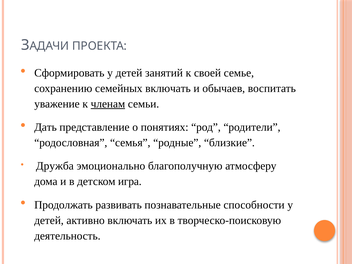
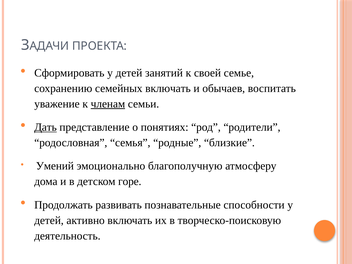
Дать underline: none -> present
Дружба: Дружба -> Умений
игра: игра -> горе
